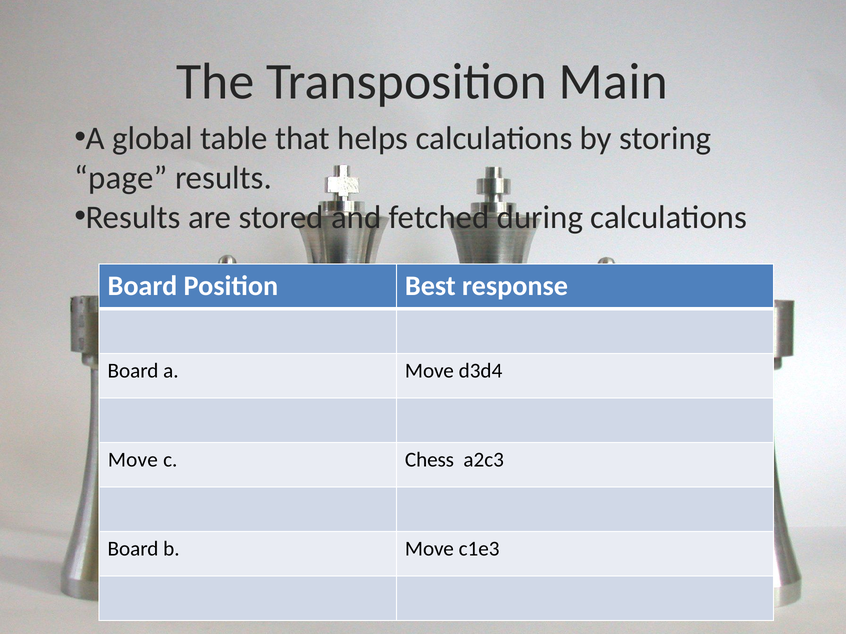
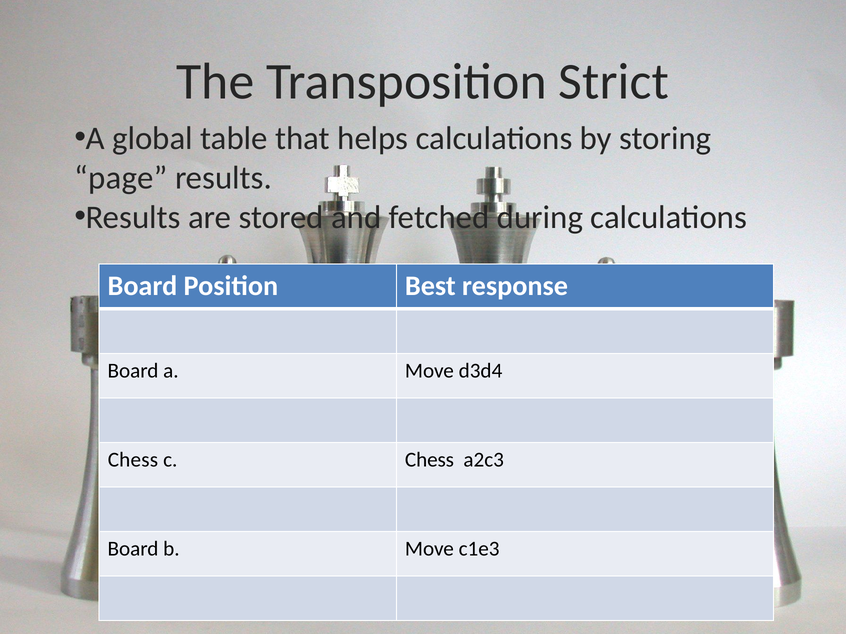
Main: Main -> Strict
Move at (133, 460): Move -> Chess
